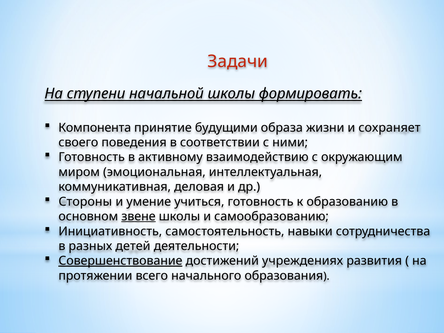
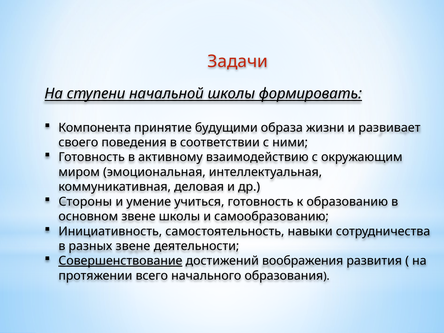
сохраняет: сохраняет -> развивает
звене at (138, 216) underline: present -> none
разных детей: детей -> звене
учреждениях: учреждениях -> воображения
